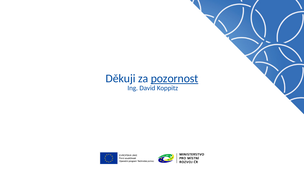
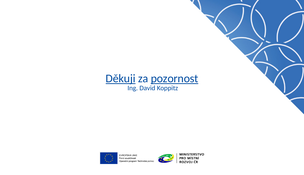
Děkuji underline: none -> present
